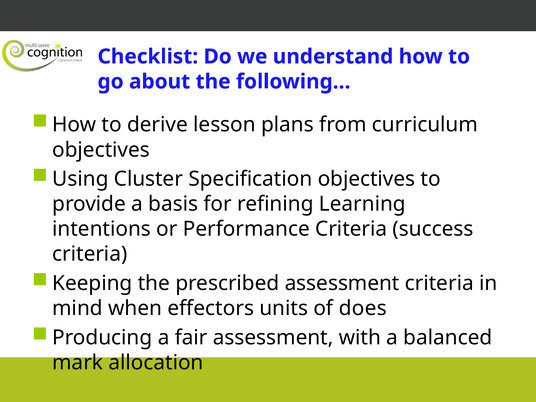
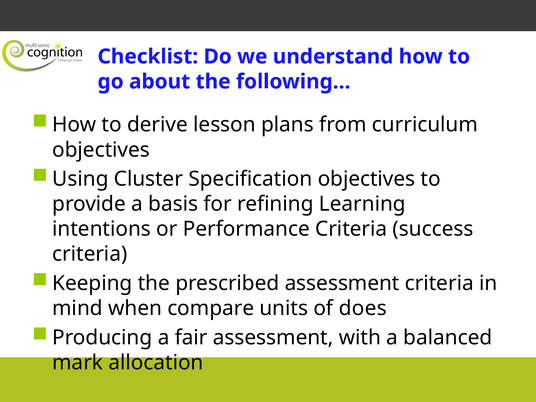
effectors: effectors -> compare
